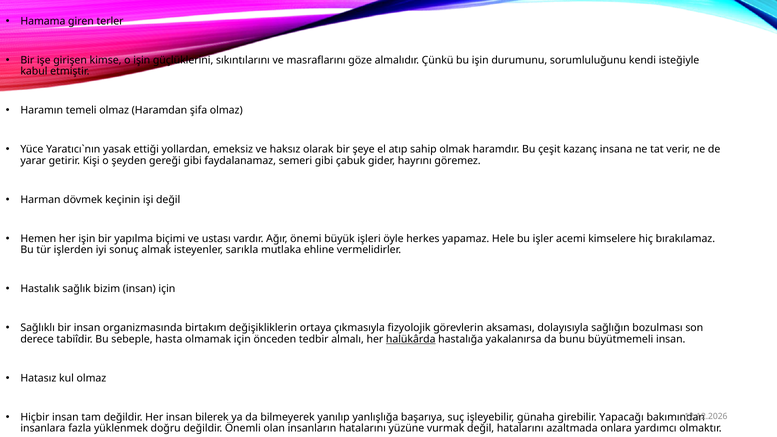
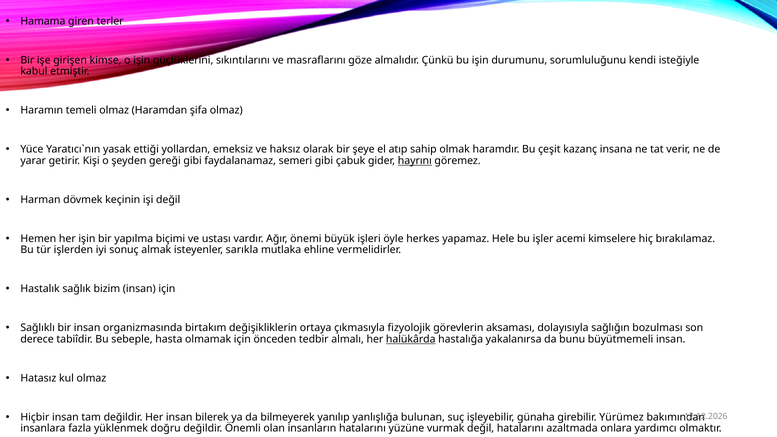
hayrını underline: none -> present
başarıya: başarıya -> bulunan
Yapacağı: Yapacağı -> Yürümez
